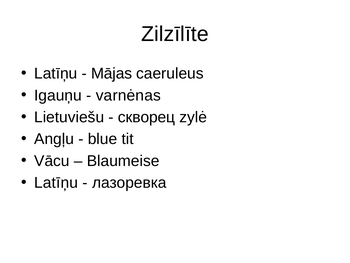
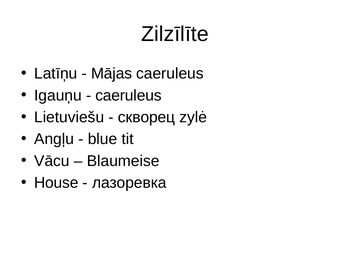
varnėnas at (128, 95): varnėnas -> caeruleus
Latīņu at (56, 182): Latīņu -> House
